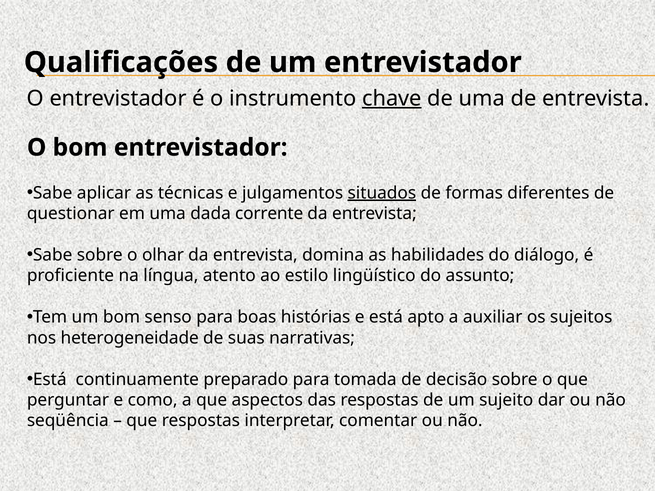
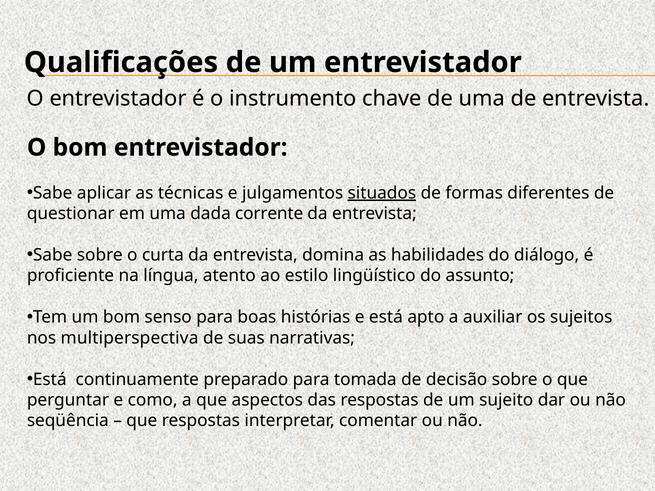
chave underline: present -> none
olhar: olhar -> curta
heterogeneidade: heterogeneidade -> multiperspectiva
